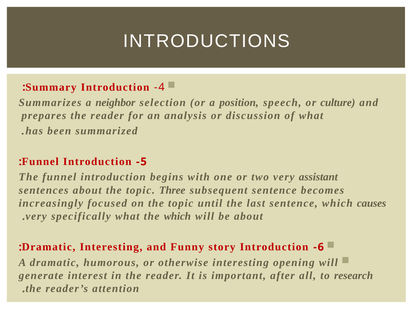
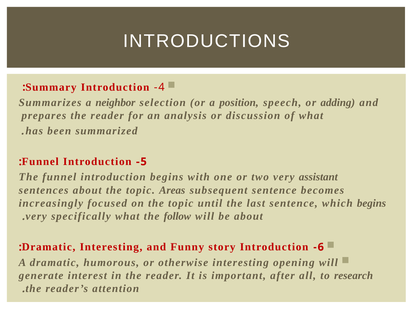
culture: culture -> adding
Three: Three -> Areas
which causes: causes -> begins
the which: which -> follow
